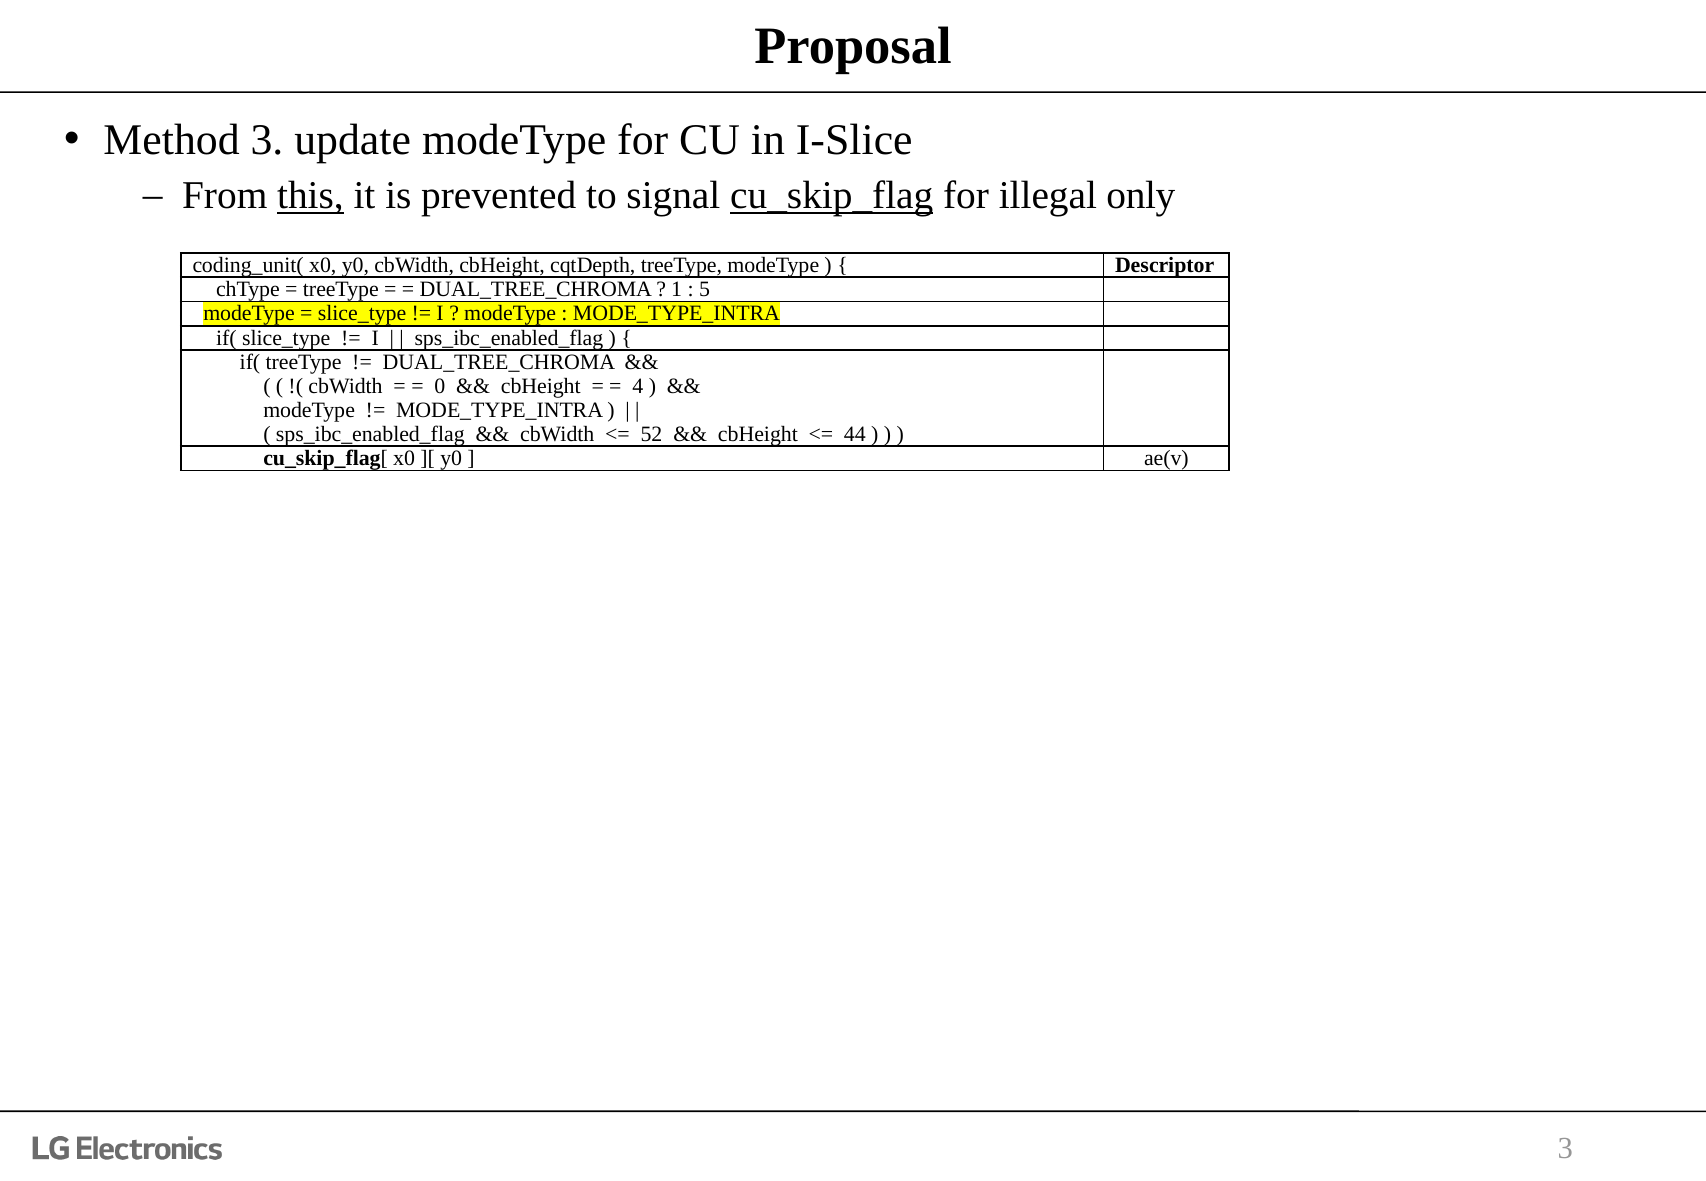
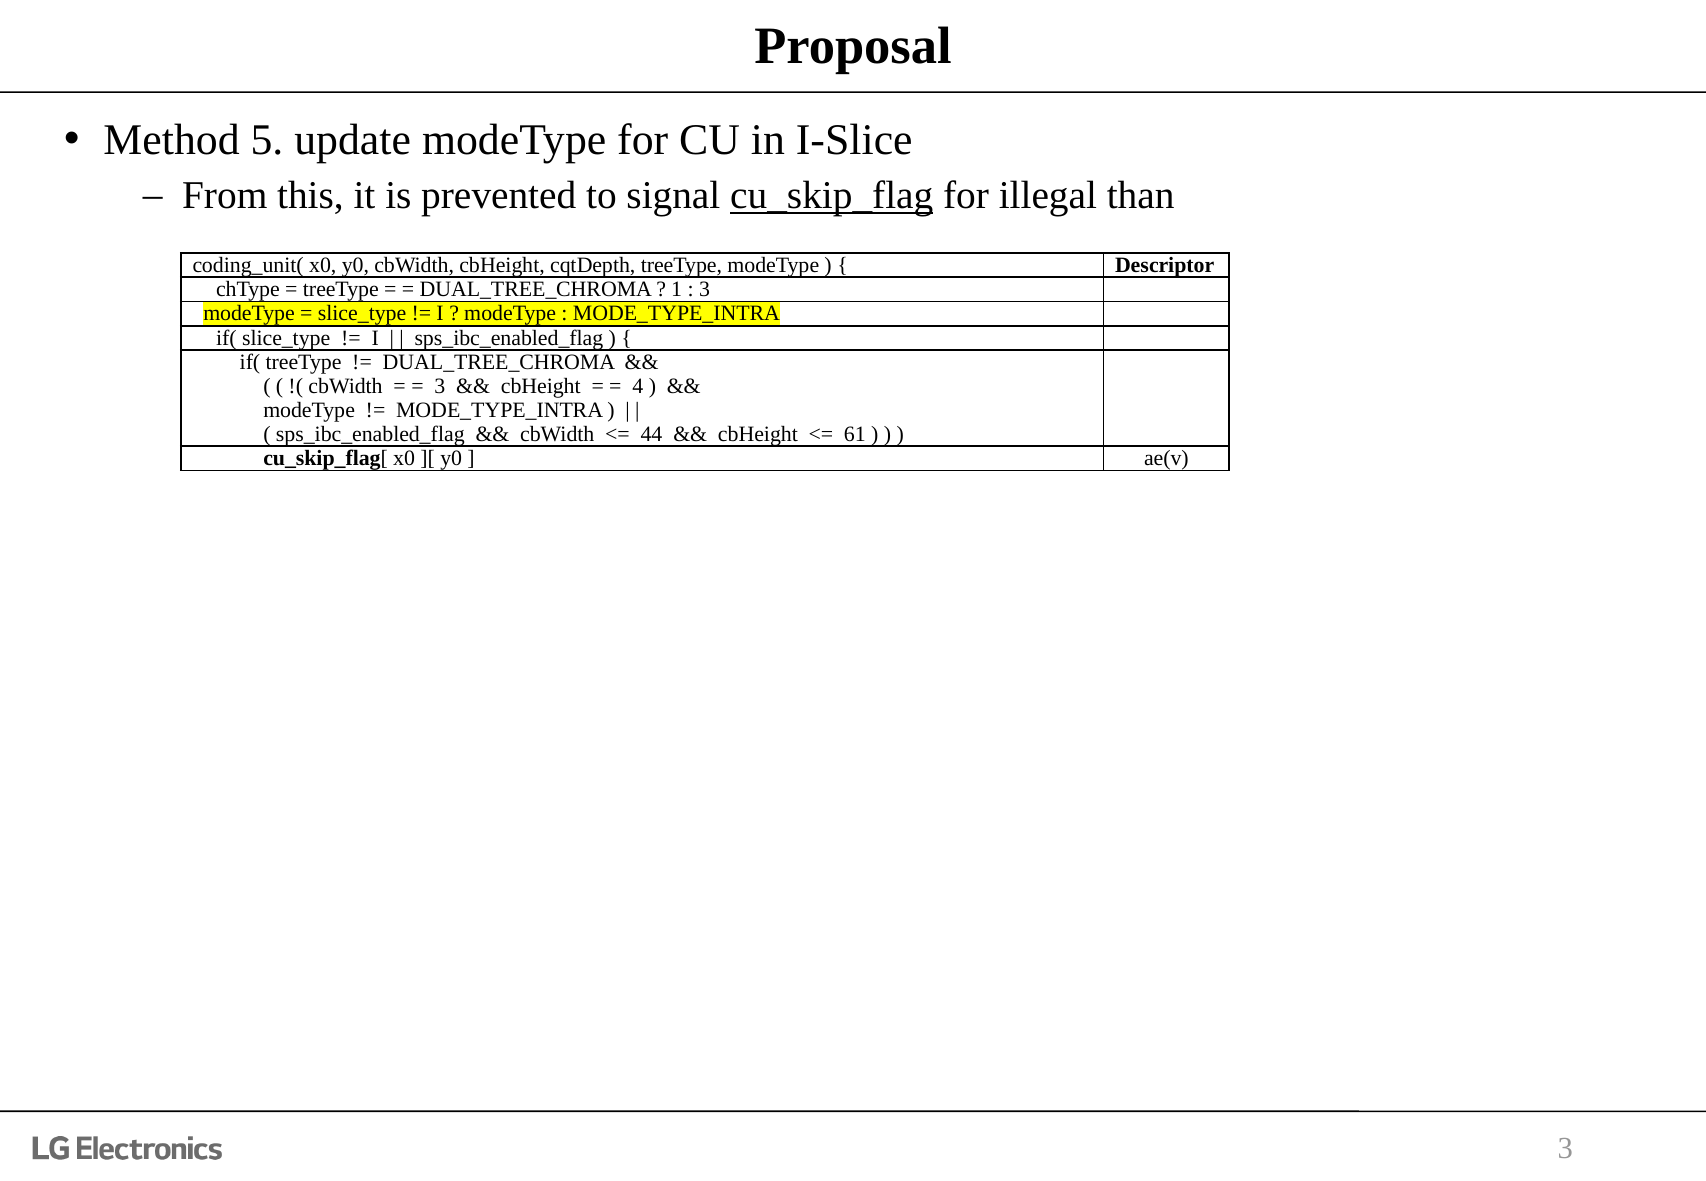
Method 3: 3 -> 5
this underline: present -> none
only: only -> than
5 at (704, 290): 5 -> 3
0 at (440, 386): 0 -> 3
52: 52 -> 44
44: 44 -> 61
